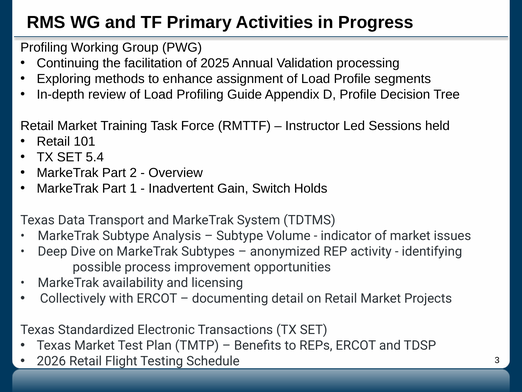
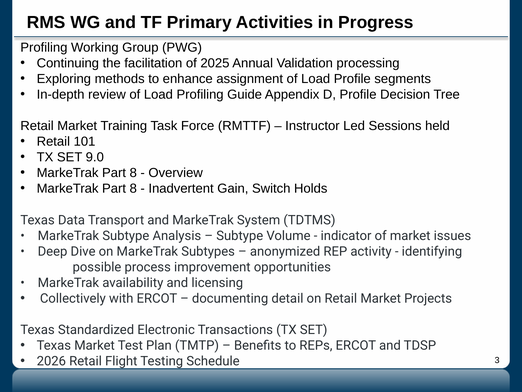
5.4: 5.4 -> 9.0
2 at (133, 173): 2 -> 8
1 at (133, 188): 1 -> 8
